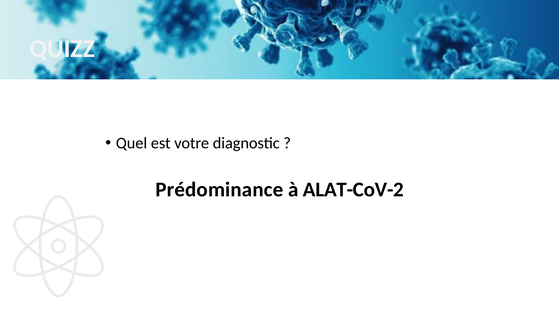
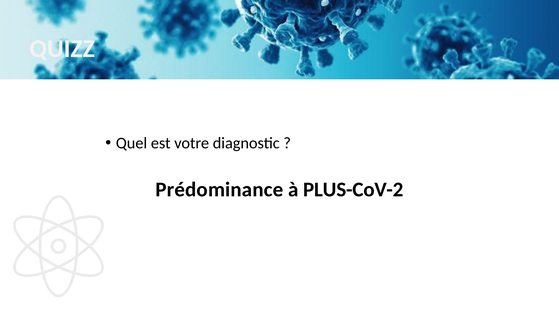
ALAT-CoV-2: ALAT-CoV-2 -> PLUS-CoV-2
